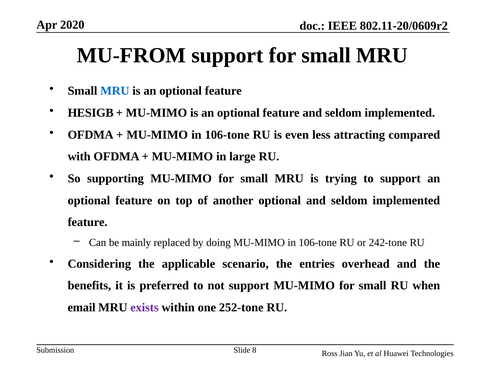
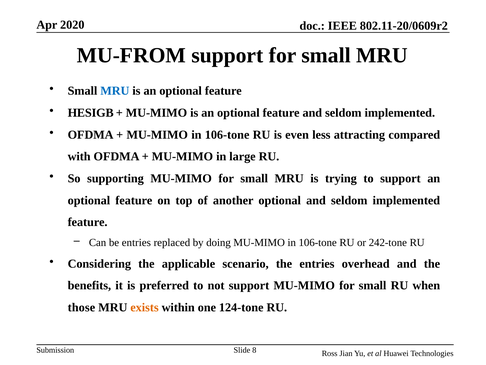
be mainly: mainly -> entries
email: email -> those
exists colour: purple -> orange
252-tone: 252-tone -> 124-tone
